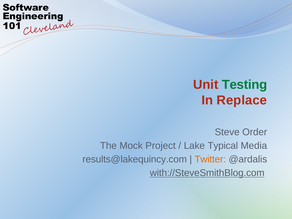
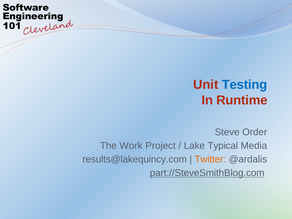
Testing colour: green -> blue
Replace: Replace -> Runtime
Mock: Mock -> Work
with://SteveSmithBlog.com: with://SteveSmithBlog.com -> part://SteveSmithBlog.com
